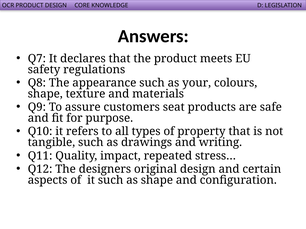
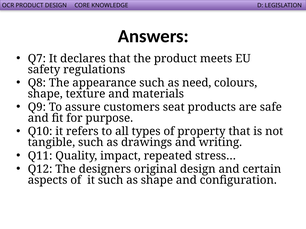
your: your -> need
